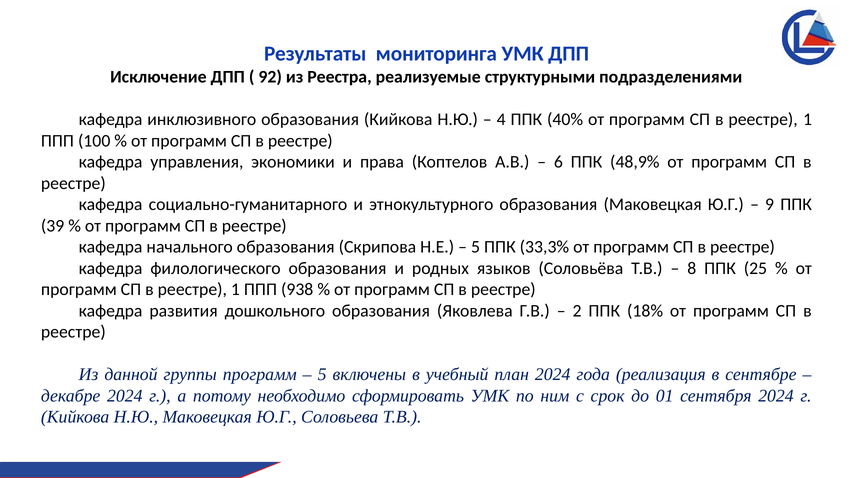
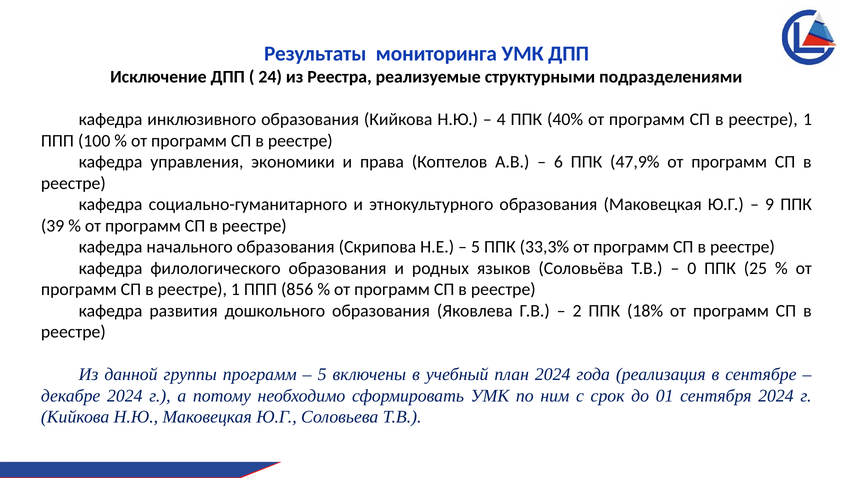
92: 92 -> 24
48,9%: 48,9% -> 47,9%
8: 8 -> 0
938: 938 -> 856
